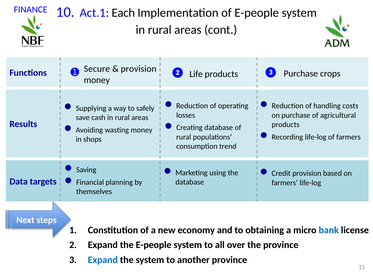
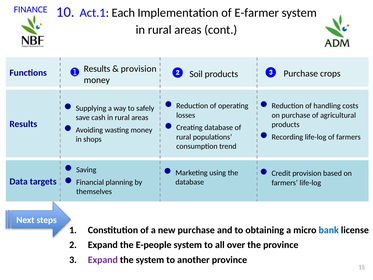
of E-people: E-people -> E-farmer
Secure at (97, 69): Secure -> Results
Life: Life -> Soil
new economy: economy -> purchase
Expand at (103, 260) colour: blue -> purple
